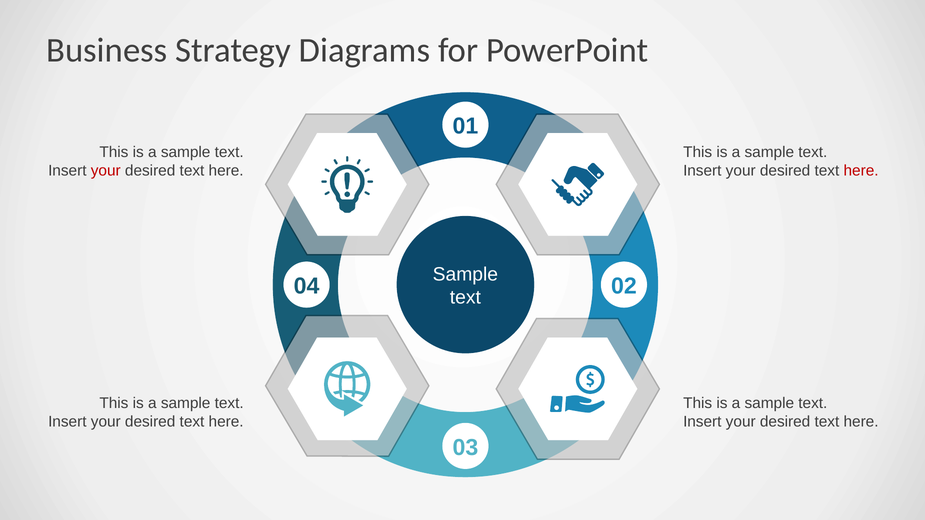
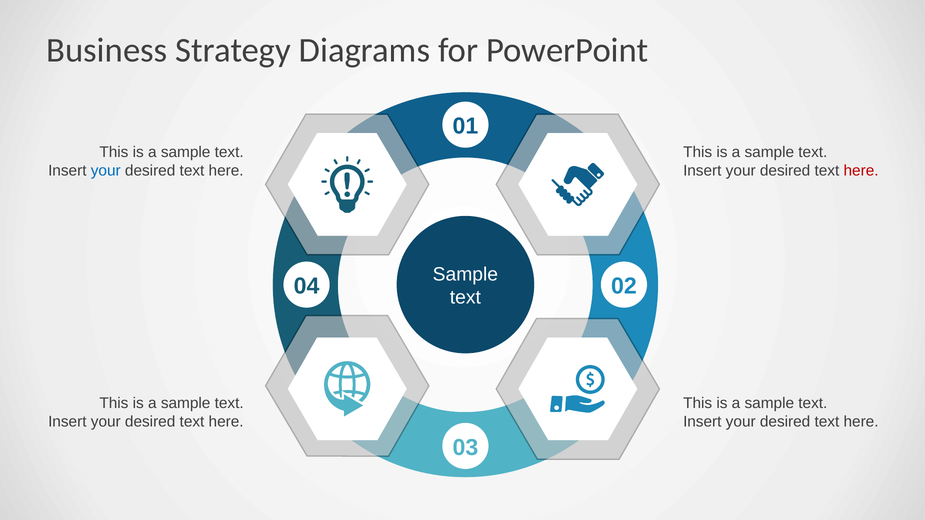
your at (106, 171) colour: red -> blue
